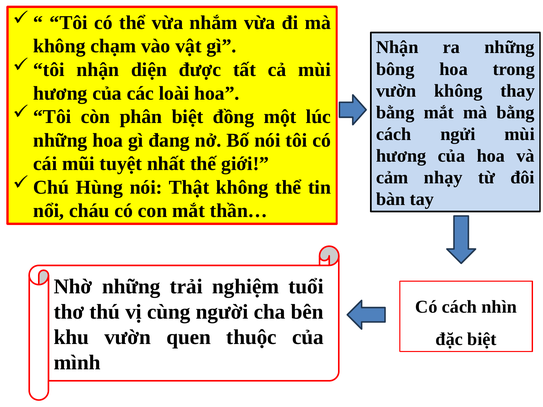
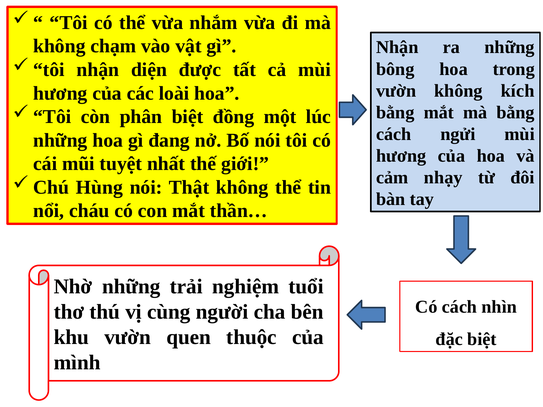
thay: thay -> kích
